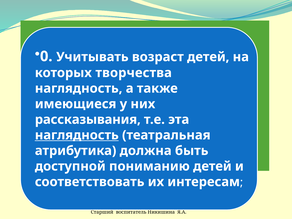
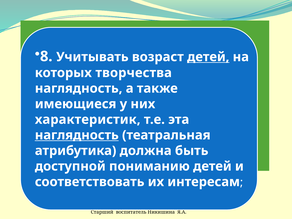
0: 0 -> 8
детей at (208, 57) underline: none -> present
рассказывания: рассказывания -> характеристик
